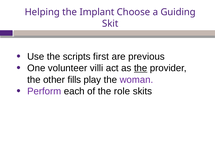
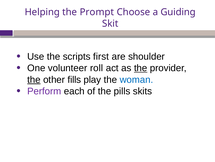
Implant: Implant -> Prompt
previous: previous -> shoulder
villi: villi -> roll
the at (34, 79) underline: none -> present
woman colour: purple -> blue
role: role -> pills
